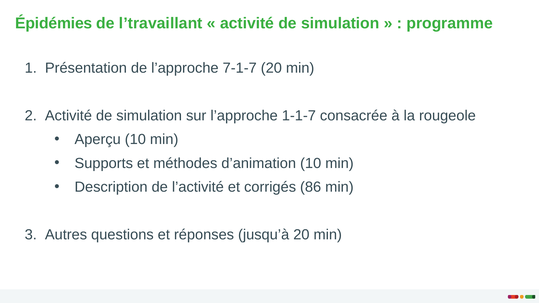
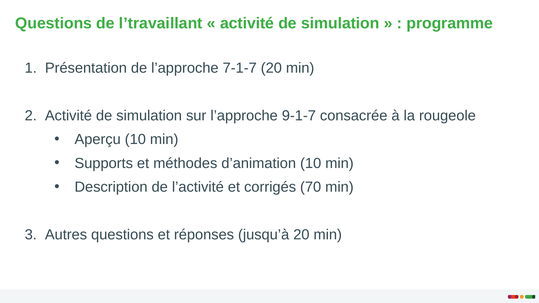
Épidémies at (54, 23): Épidémies -> Questions
1-1-7: 1-1-7 -> 9-1-7
86: 86 -> 70
